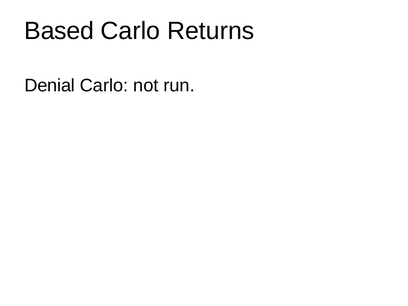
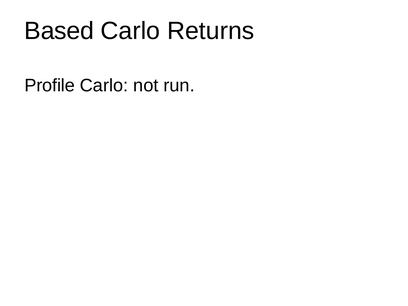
Denial: Denial -> Profile
